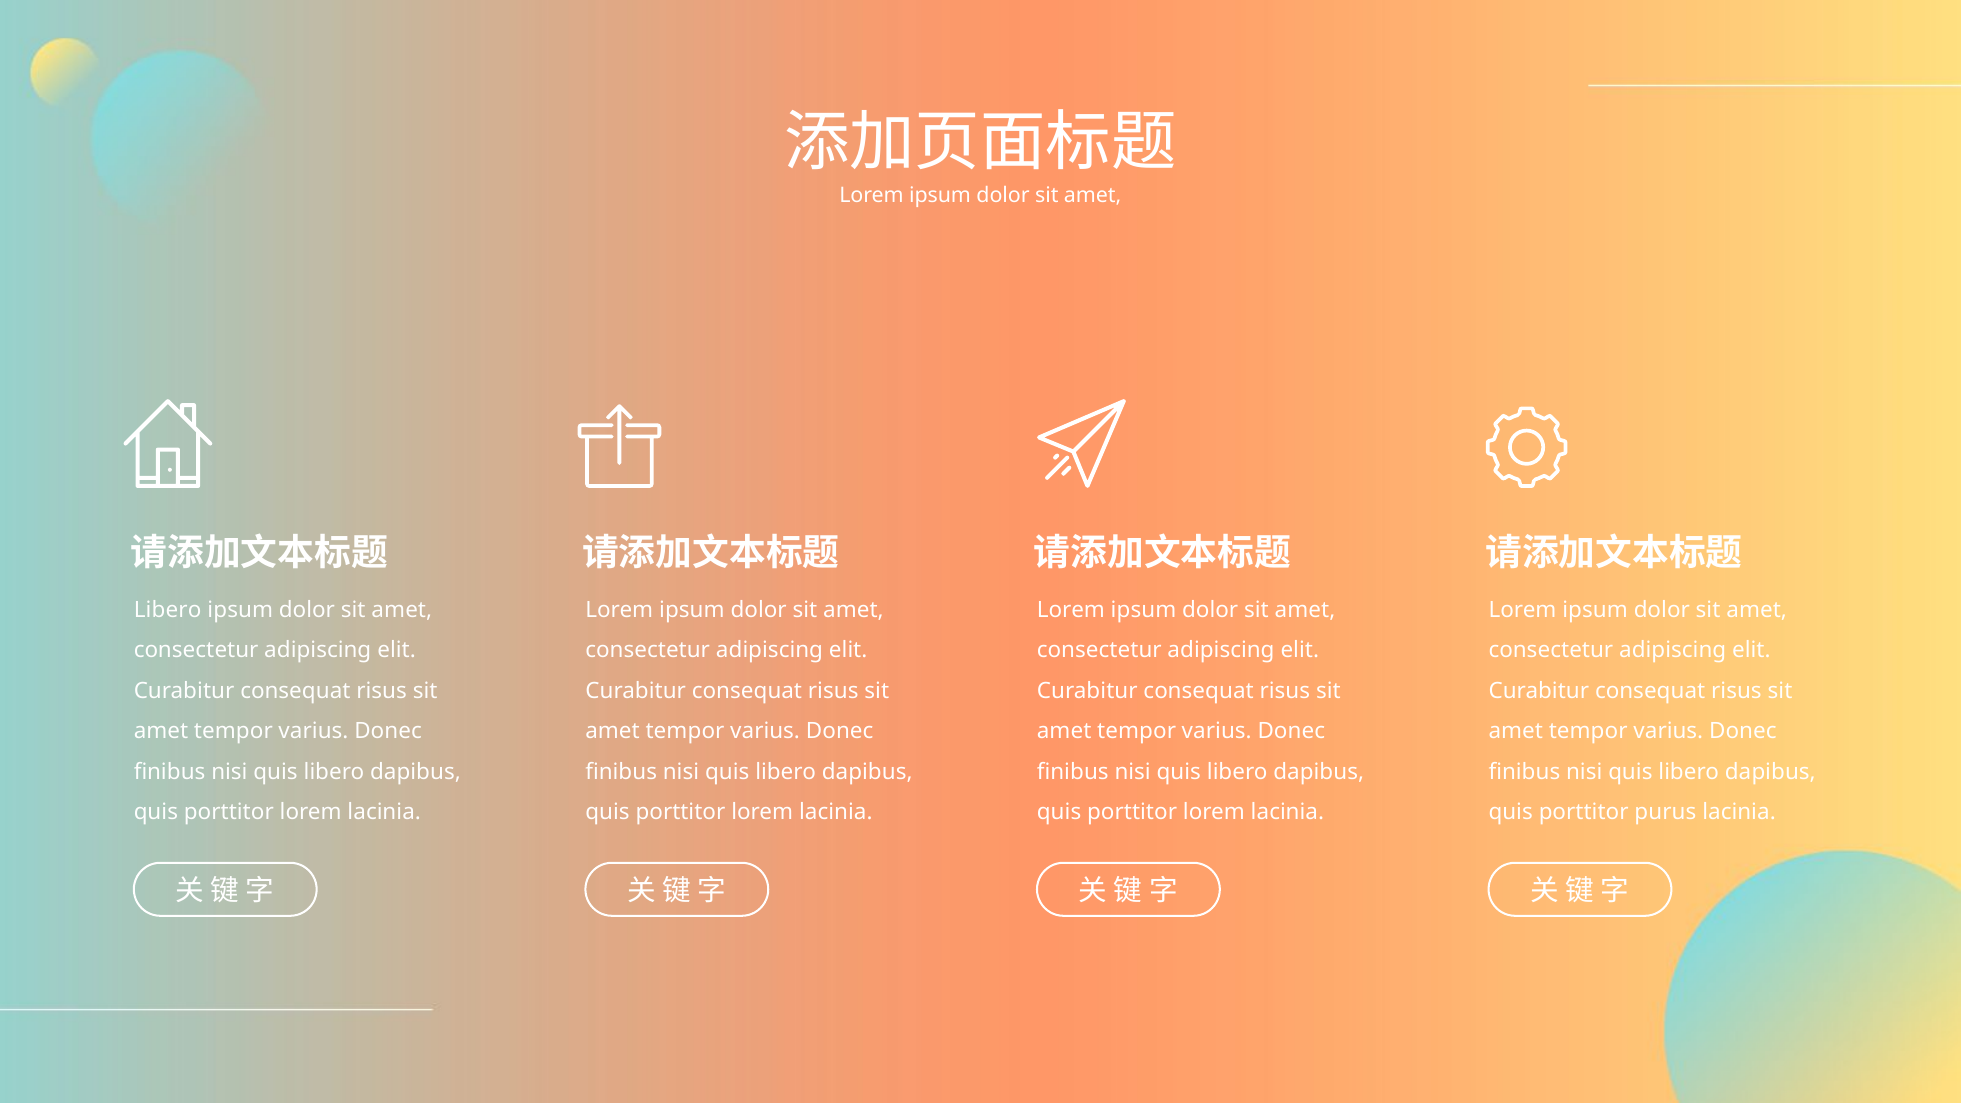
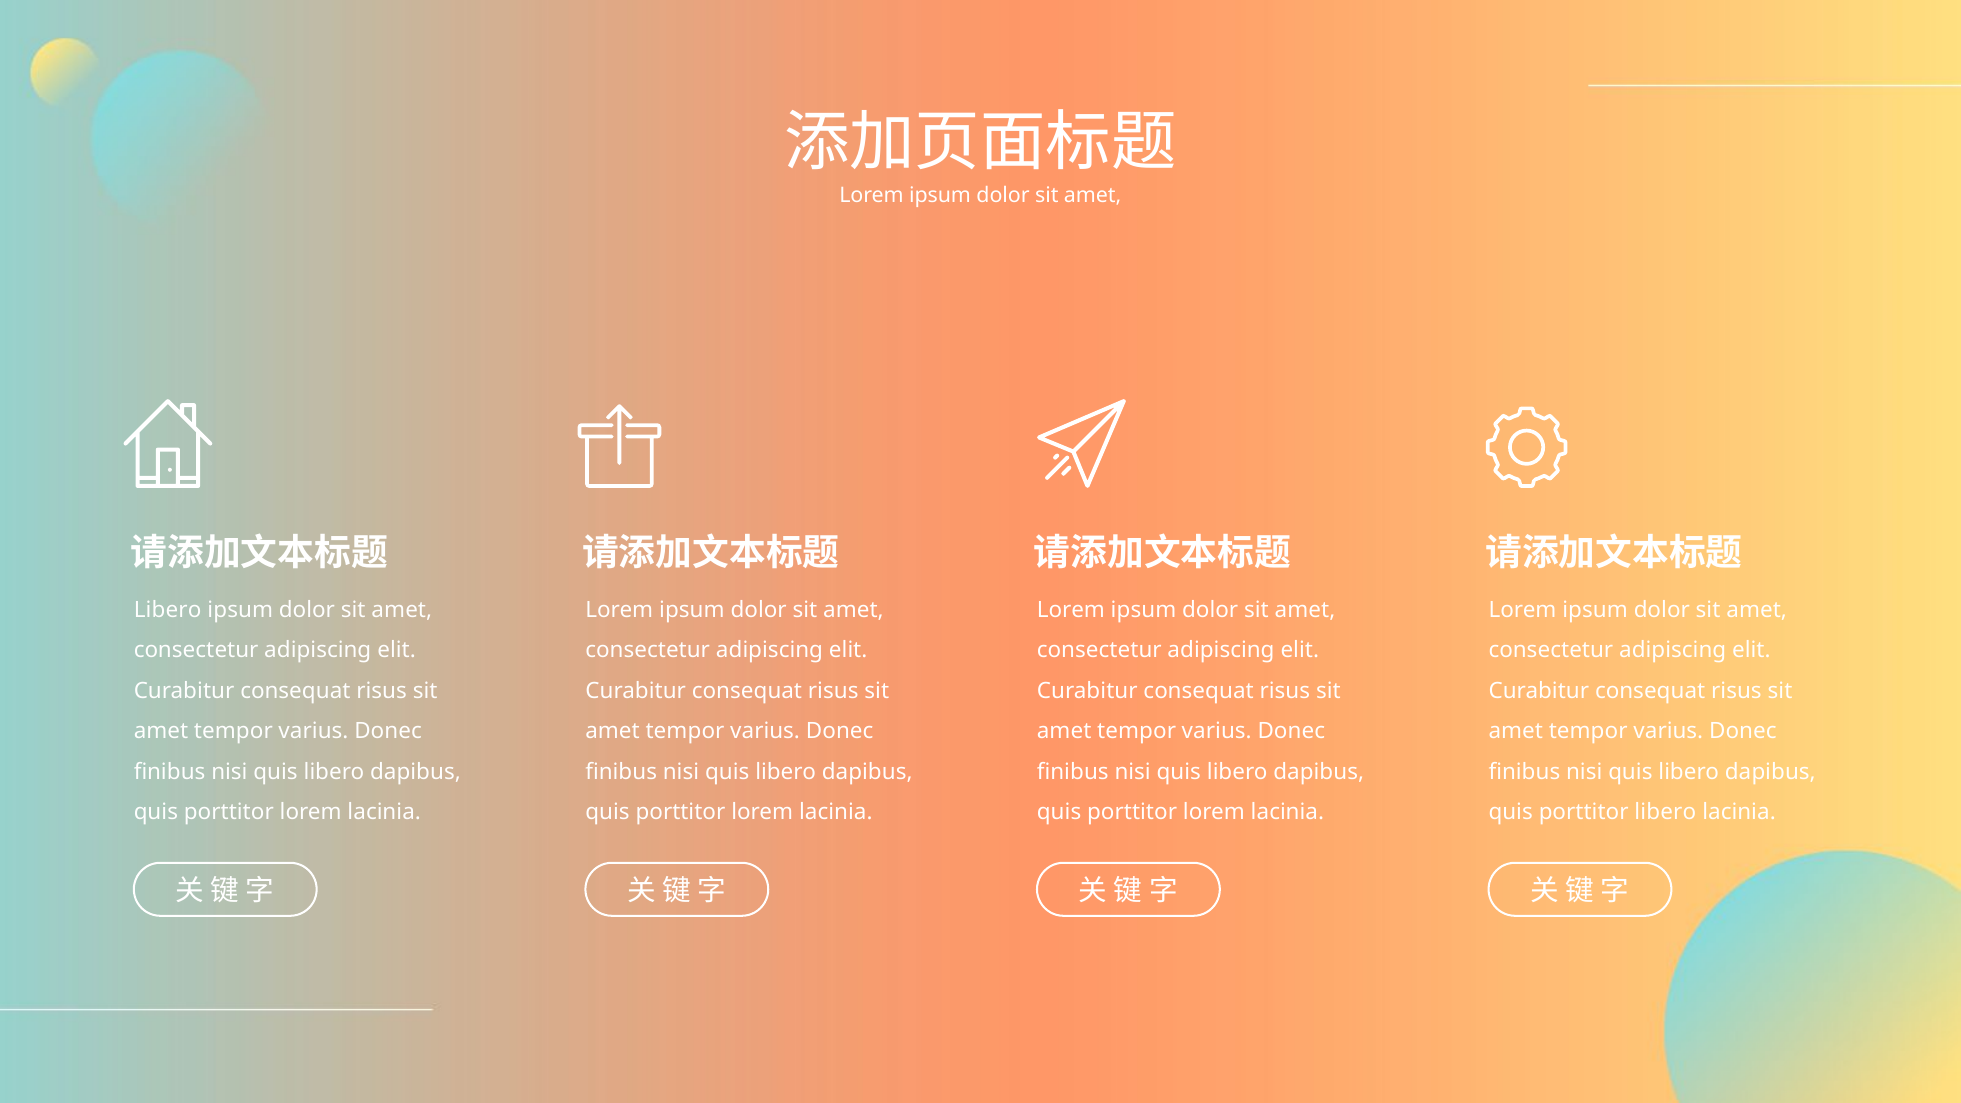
porttitor purus: purus -> libero
